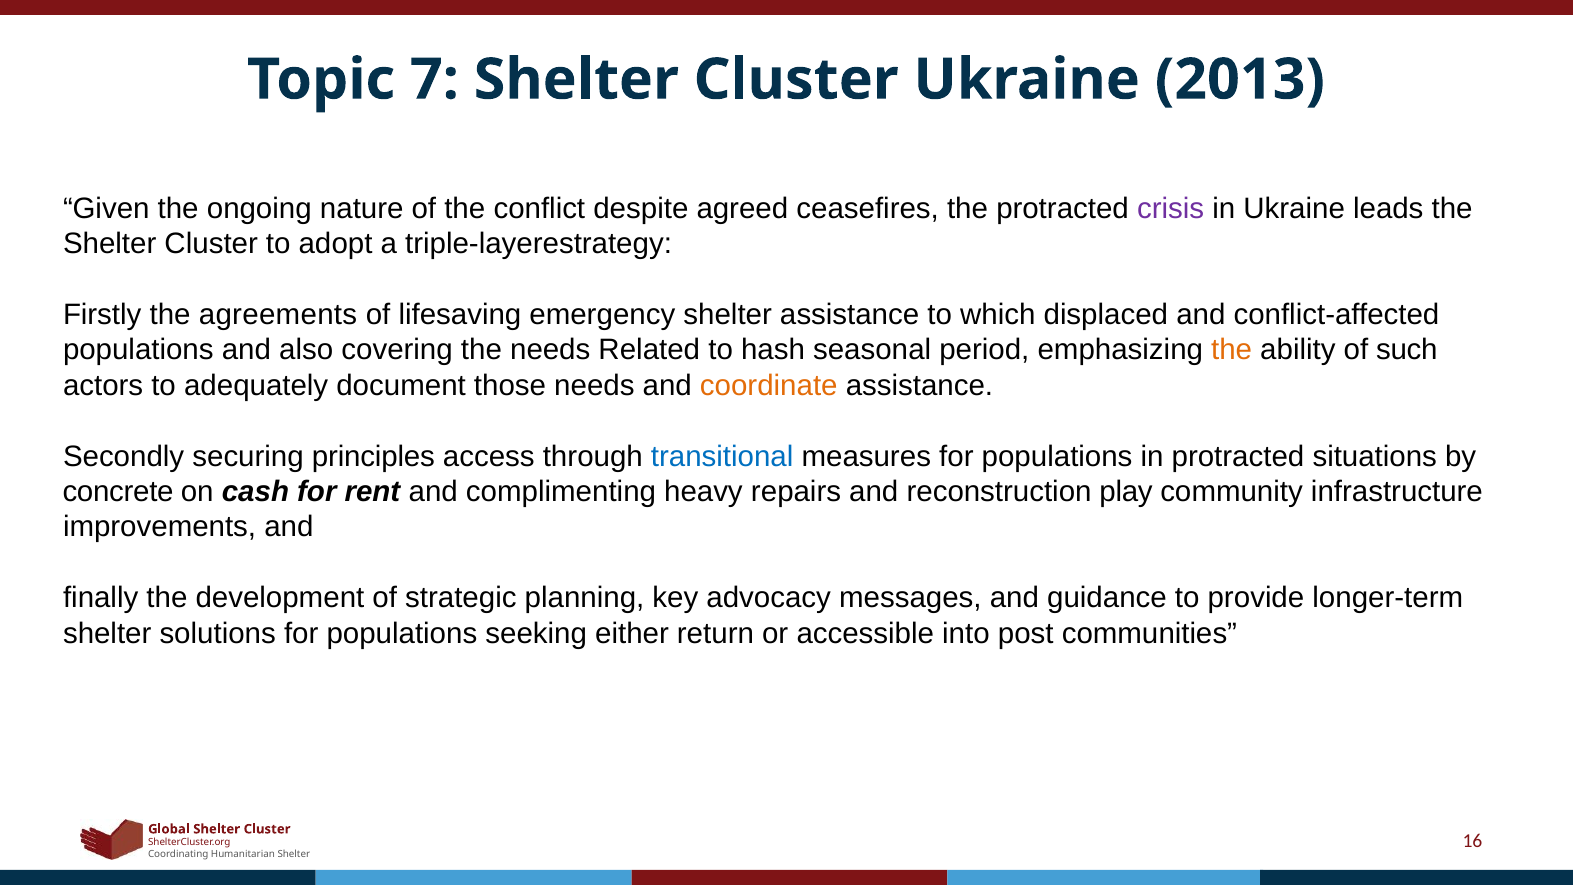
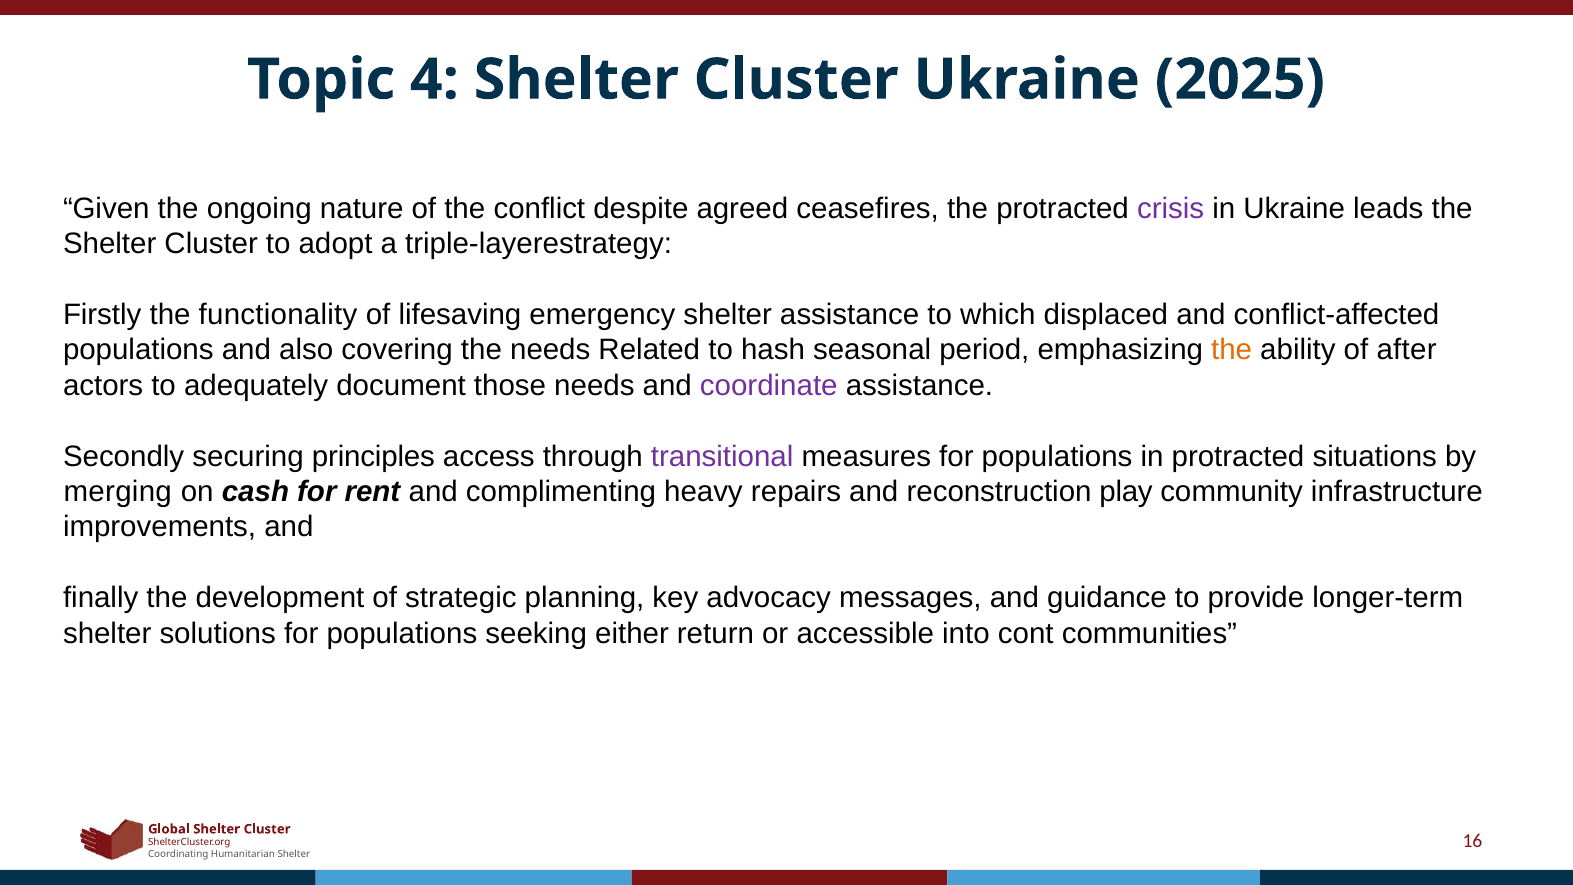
7: 7 -> 4
2013: 2013 -> 2025
agreements: agreements -> functionality
such: such -> after
coordinate colour: orange -> purple
transitional colour: blue -> purple
concrete: concrete -> merging
post: post -> cont
